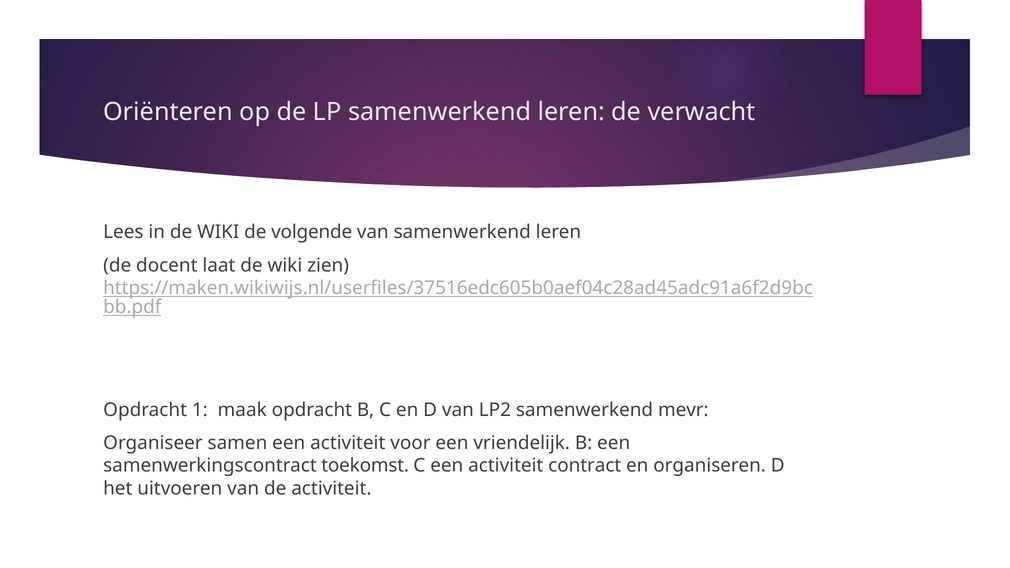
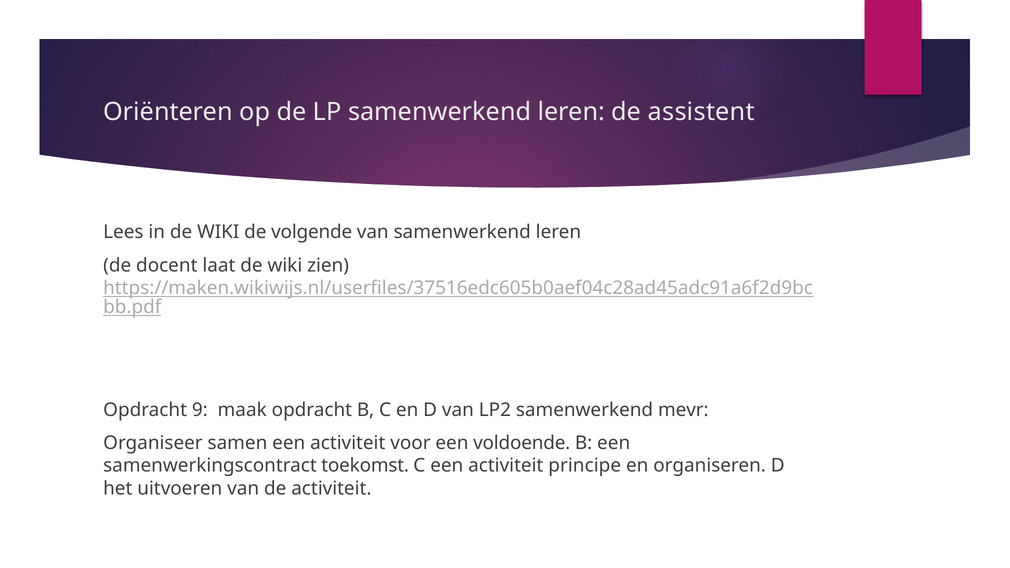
verwacht: verwacht -> assistent
1: 1 -> 9
vriendelijk: vriendelijk -> voldoende
contract: contract -> principe
